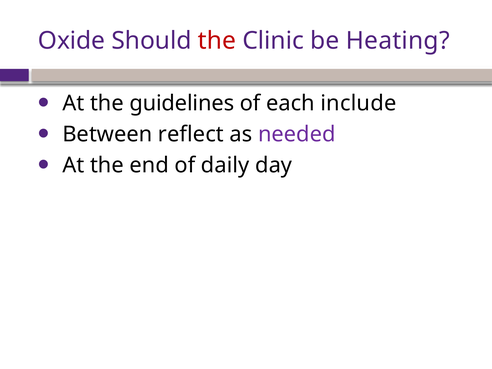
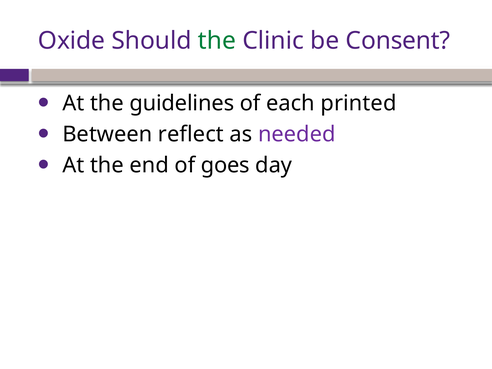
the at (217, 41) colour: red -> green
Heating: Heating -> Consent
include: include -> printed
daily: daily -> goes
